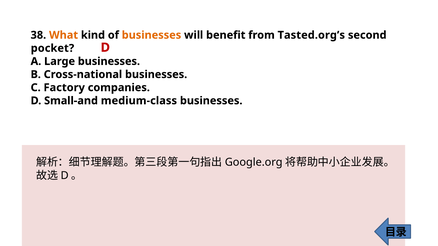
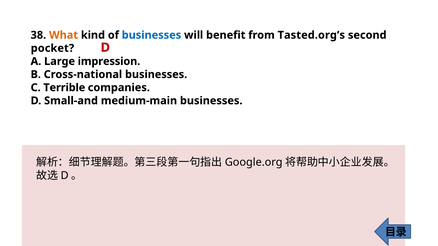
businesses at (151, 35) colour: orange -> blue
Large businesses: businesses -> impression
Factory: Factory -> Terrible
medium-class: medium-class -> medium-main
